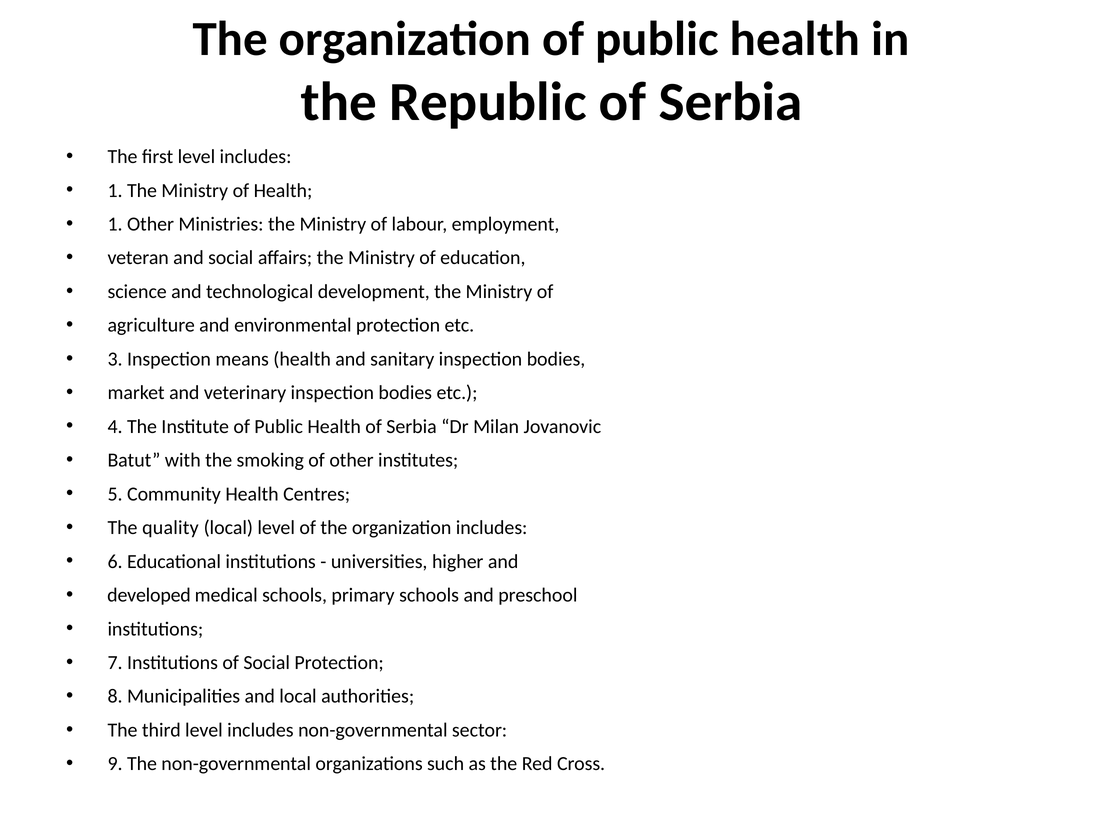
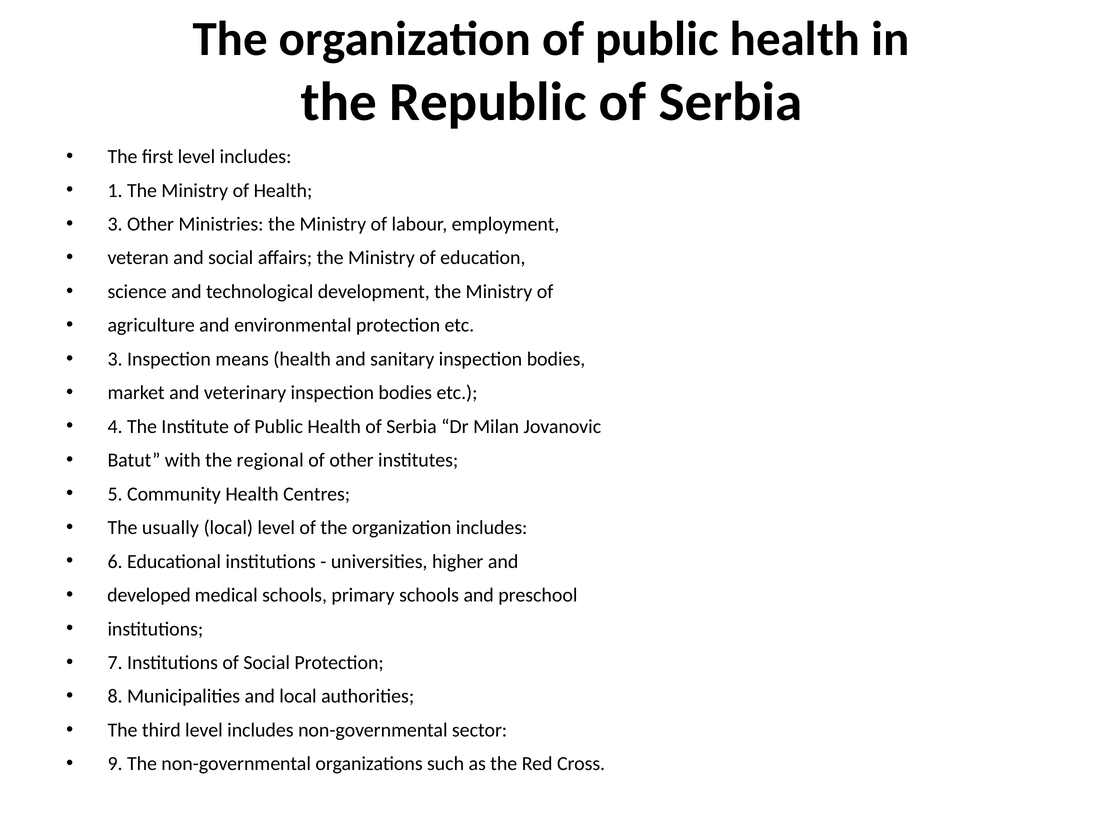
1 at (115, 224): 1 -> 3
smoking: smoking -> regional
quality: quality -> usually
